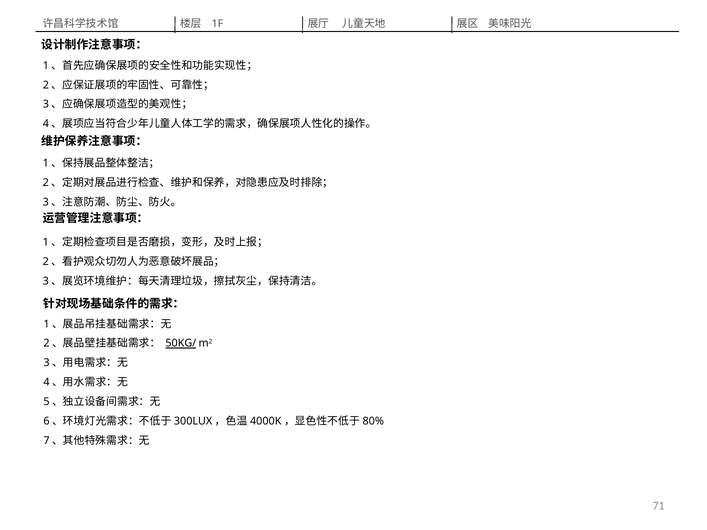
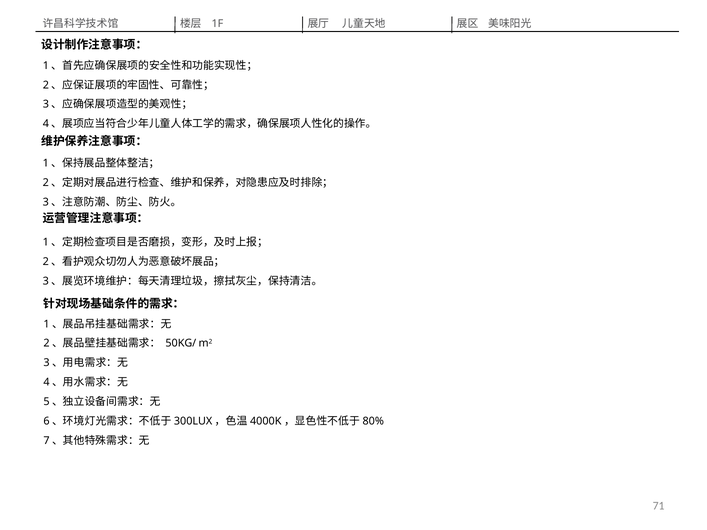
50KG/ underline: present -> none
